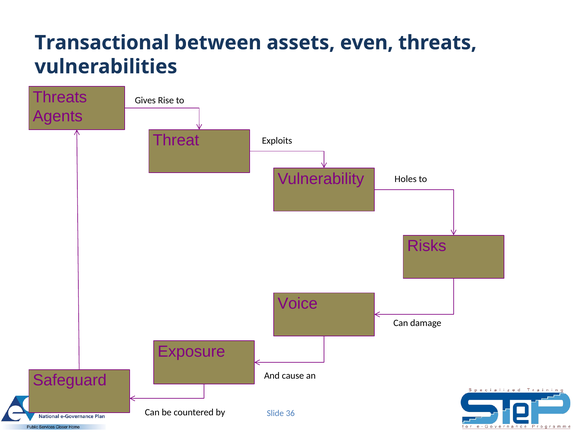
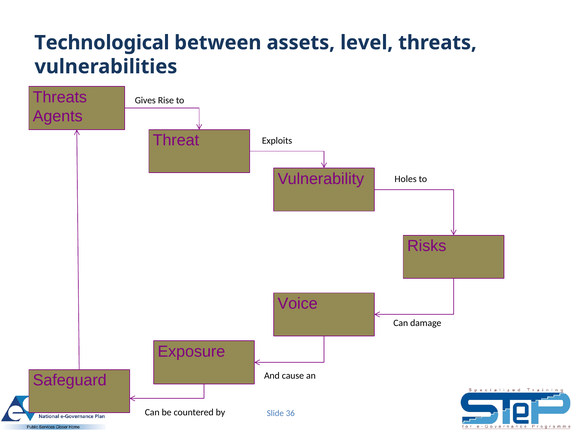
Transactional: Transactional -> Technological
even: even -> level
